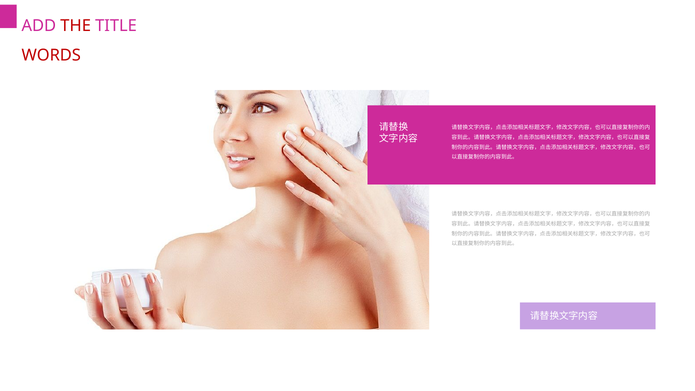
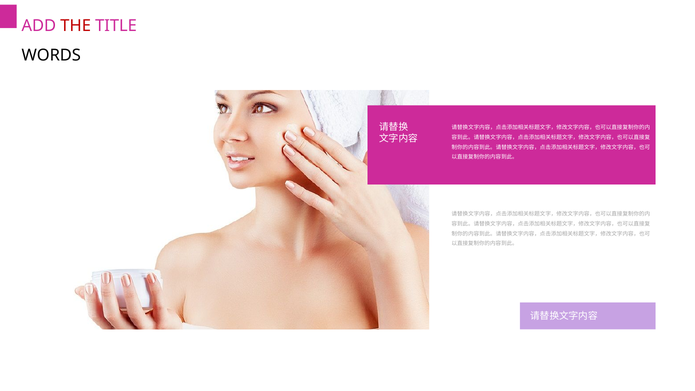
WORDS colour: red -> black
